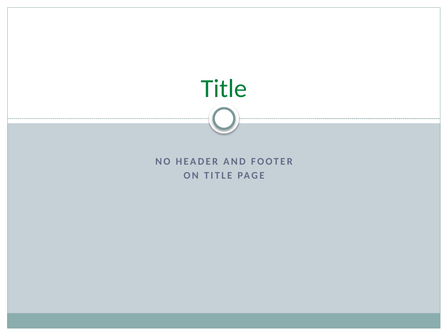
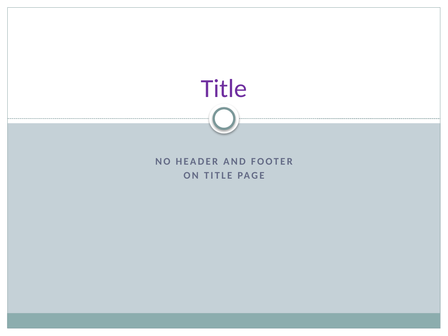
Title at (224, 88) colour: green -> purple
